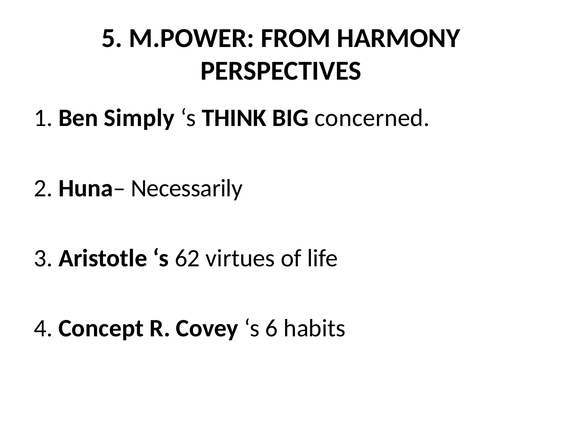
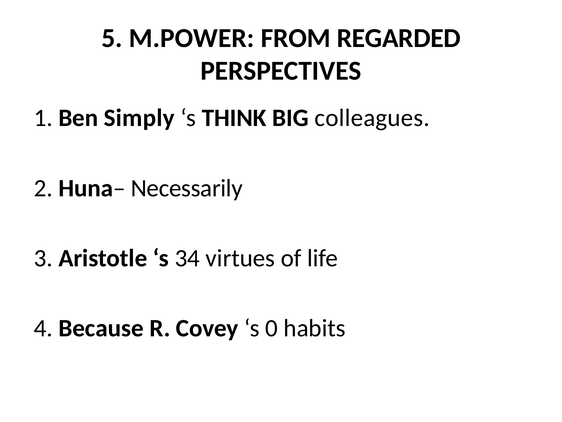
HARMONY: HARMONY -> REGARDED
concerned: concerned -> colleagues
62: 62 -> 34
Concept: Concept -> Because
6: 6 -> 0
